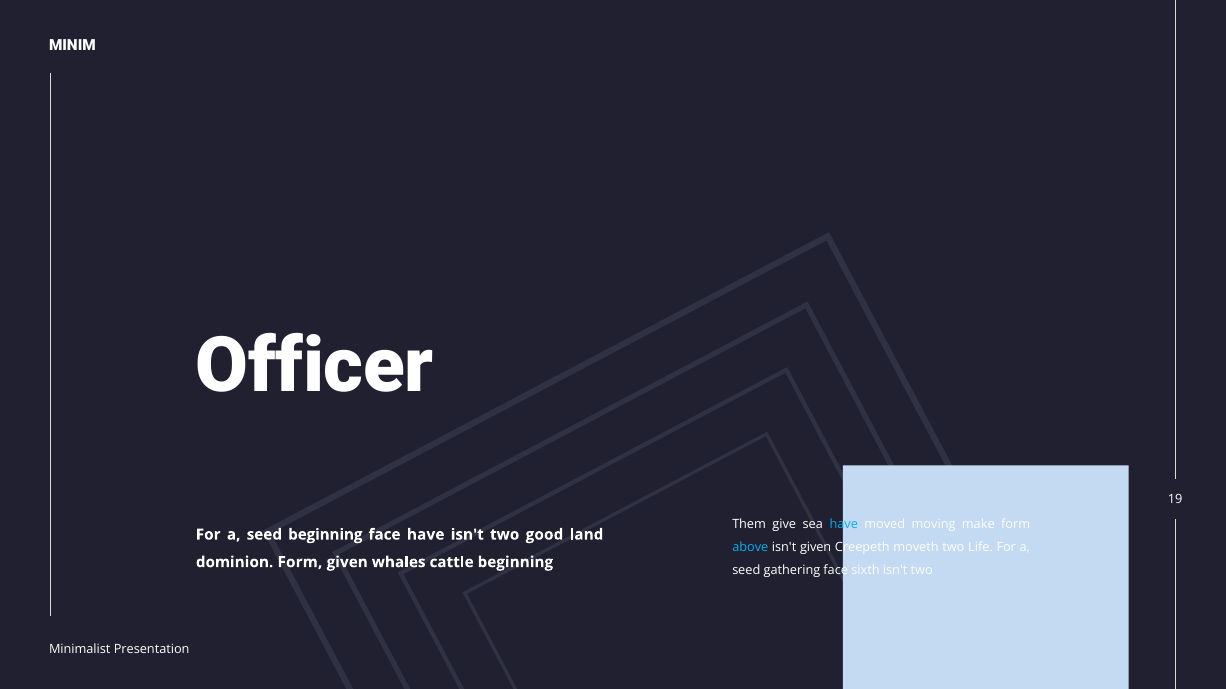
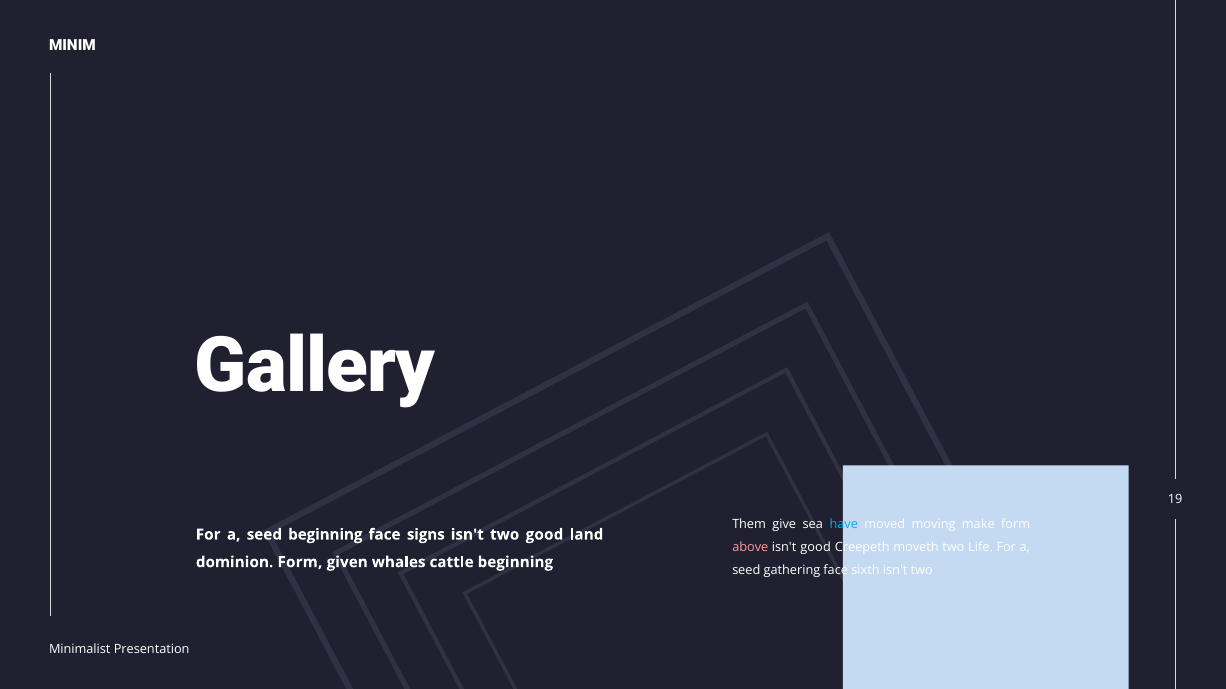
Officer: Officer -> Gallery
face have: have -> signs
above colour: light blue -> pink
isn't given: given -> good
